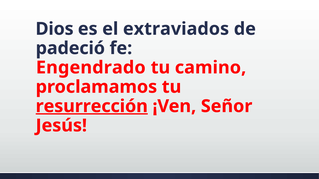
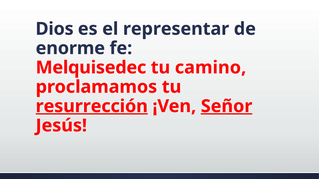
extraviados: extraviados -> representar
padeció: padeció -> enorme
Engendrado: Engendrado -> Melquisedec
Señor underline: none -> present
